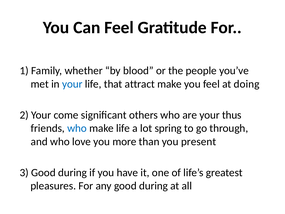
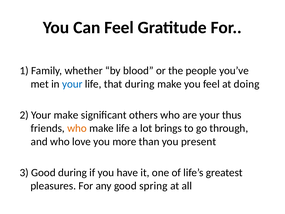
that attract: attract -> during
Your come: come -> make
who at (77, 128) colour: blue -> orange
spring: spring -> brings
any good during: during -> spring
